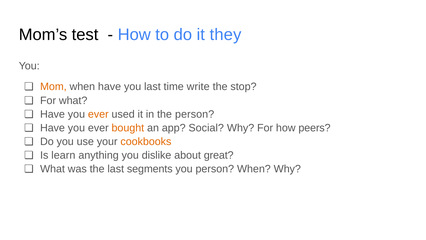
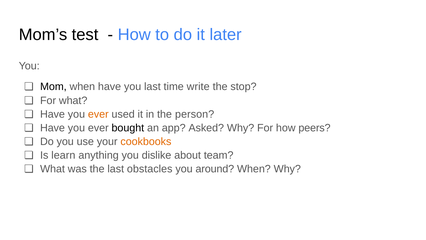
they: they -> later
Mom colour: orange -> black
bought colour: orange -> black
Social: Social -> Asked
great: great -> team
segments: segments -> obstacles
you person: person -> around
